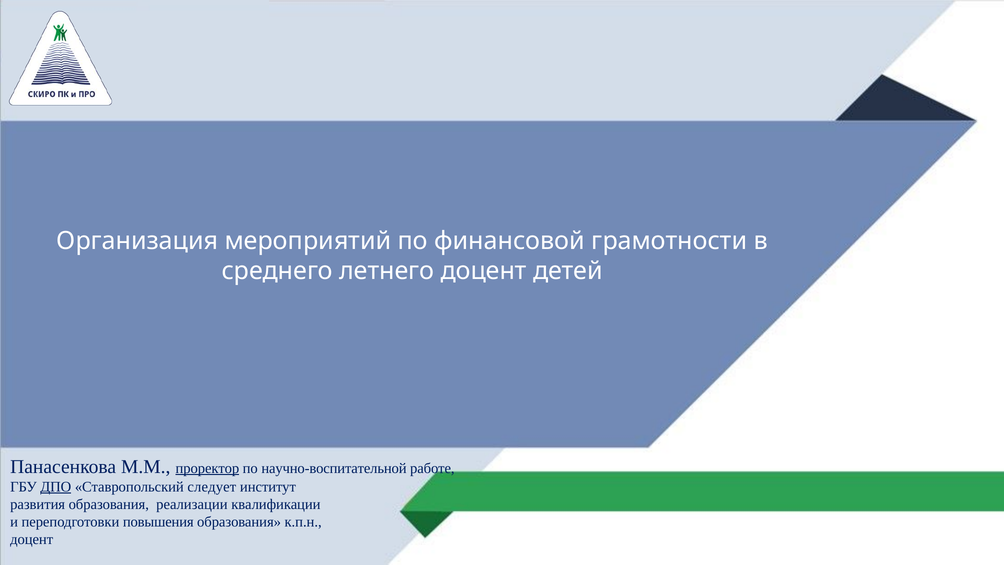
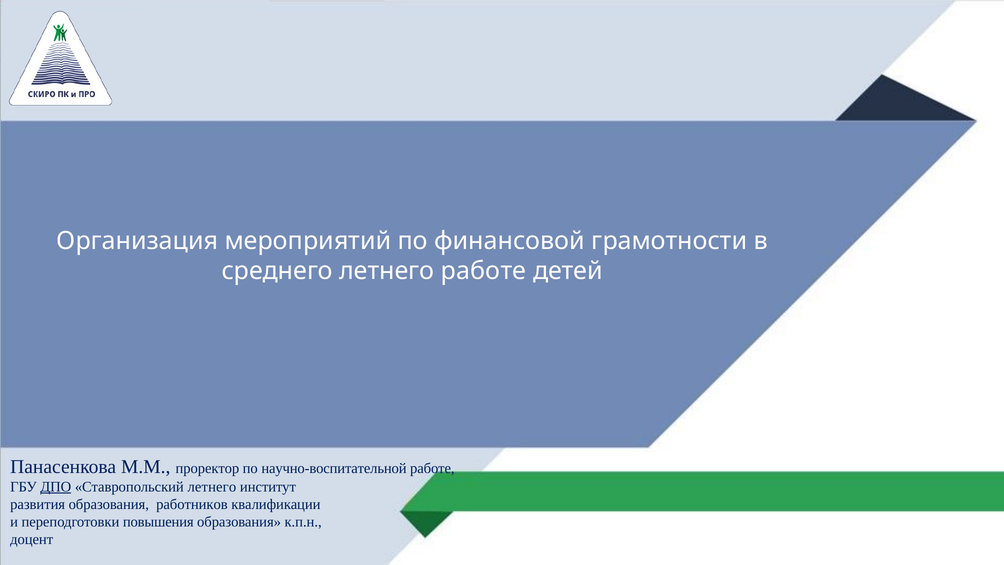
летнего доцент: доцент -> работе
проректор underline: present -> none
Ставропольский следует: следует -> летнего
реализации: реализации -> работников
